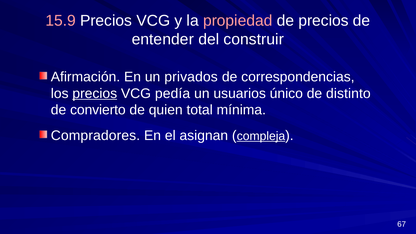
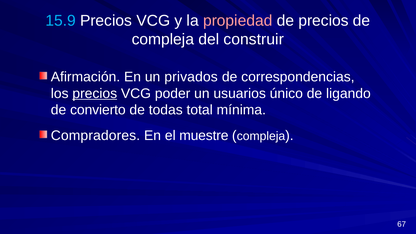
15.9 colour: pink -> light blue
entender at (163, 39): entender -> compleja
pedía: pedía -> poder
distinto: distinto -> ligando
quien: quien -> todas
asignan: asignan -> muestre
compleja at (261, 136) underline: present -> none
